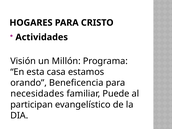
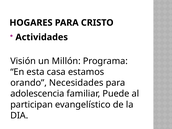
Beneficencia: Beneficencia -> Necesidades
necesidades: necesidades -> adolescencia
